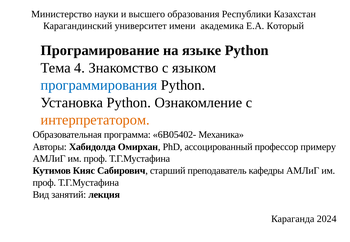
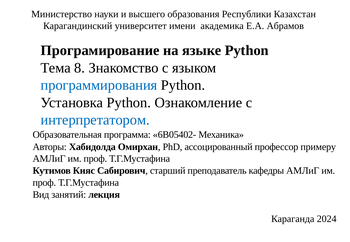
Который: Который -> Абрамов
4: 4 -> 8
интерпретатором colour: orange -> blue
